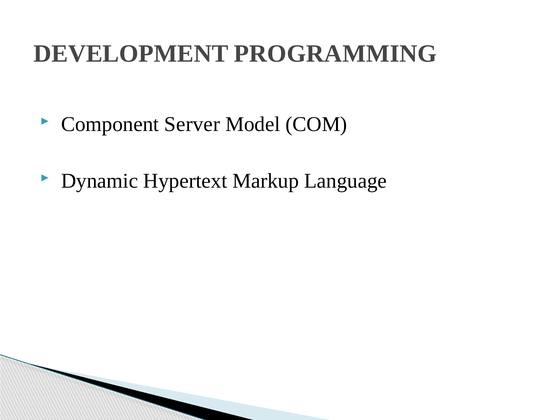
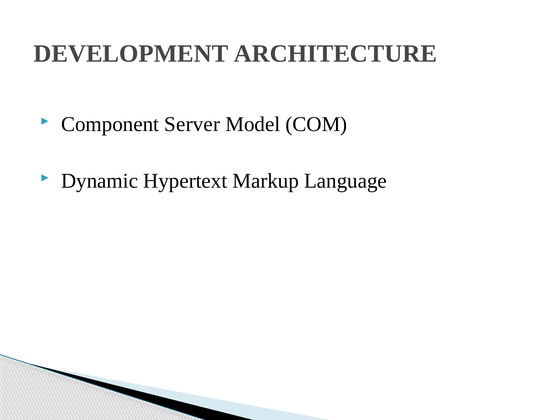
PROGRAMMING: PROGRAMMING -> ARCHITECTURE
